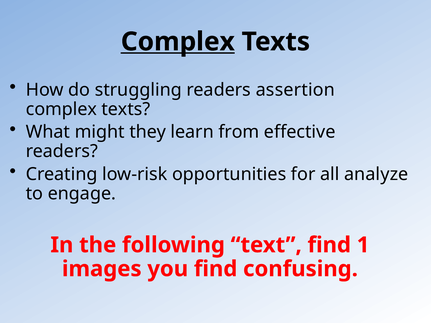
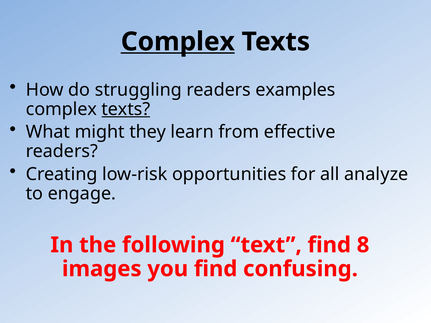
assertion: assertion -> examples
texts at (126, 109) underline: none -> present
1: 1 -> 8
